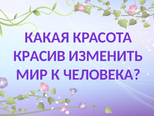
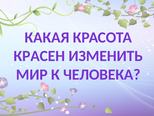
КРАСИВ: КРАСИВ -> КРАСЕН
